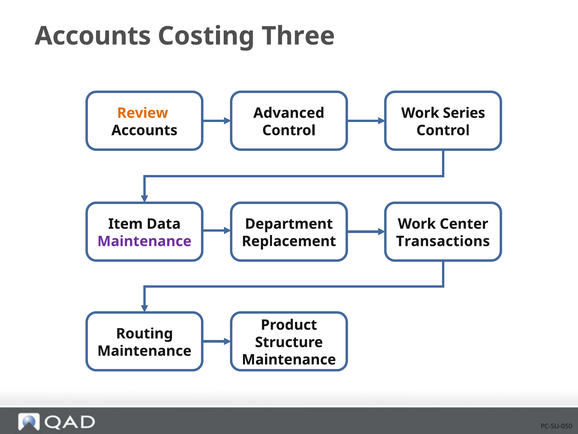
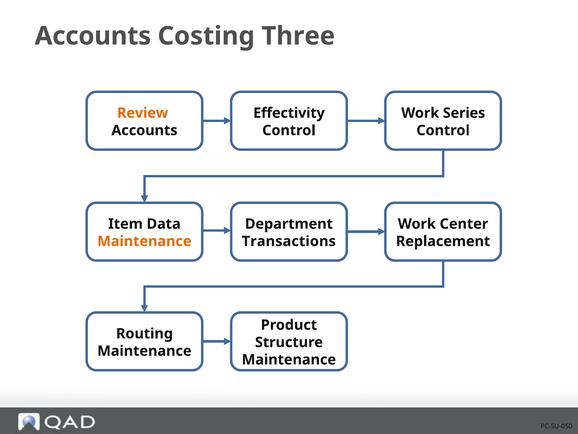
Advanced: Advanced -> Effectivity
Maintenance at (144, 241) colour: purple -> orange
Replacement: Replacement -> Transactions
Transactions: Transactions -> Replacement
